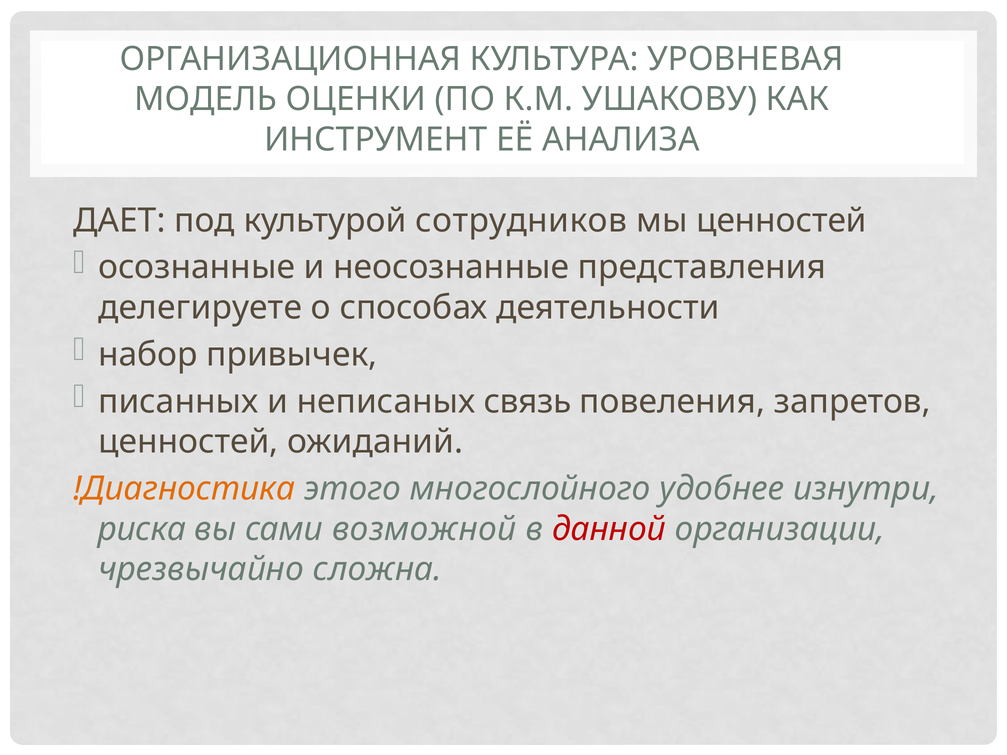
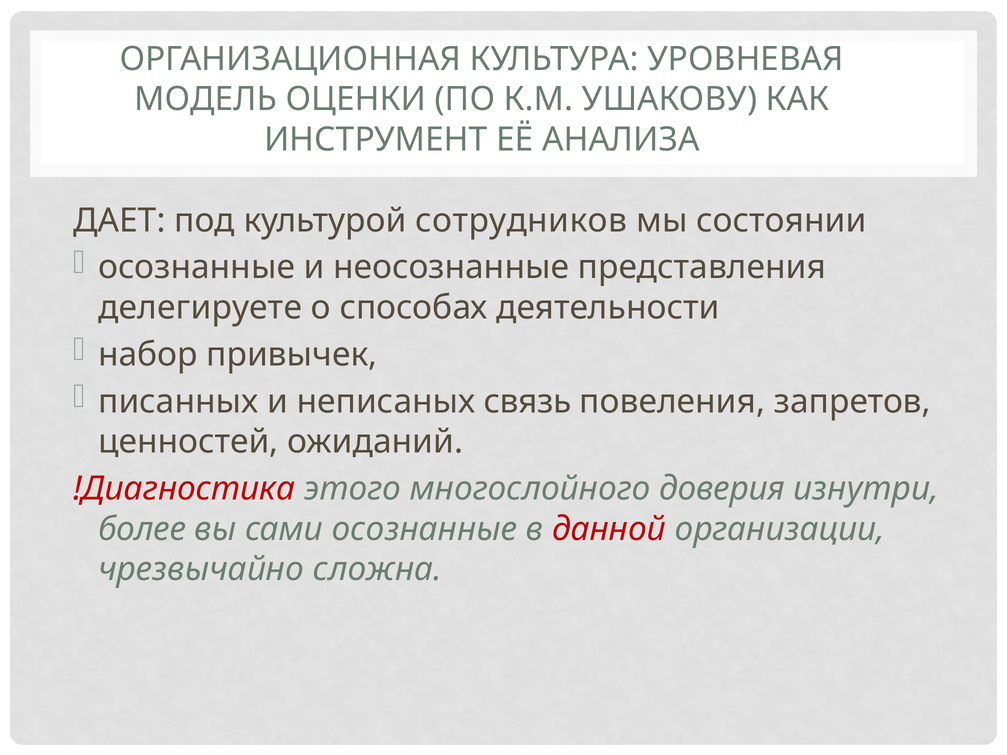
мы ценностей: ценностей -> состоянии
!Диагностика colour: orange -> red
удобнее: удобнее -> доверия
риска: риска -> более
сами возможной: возможной -> осознанные
